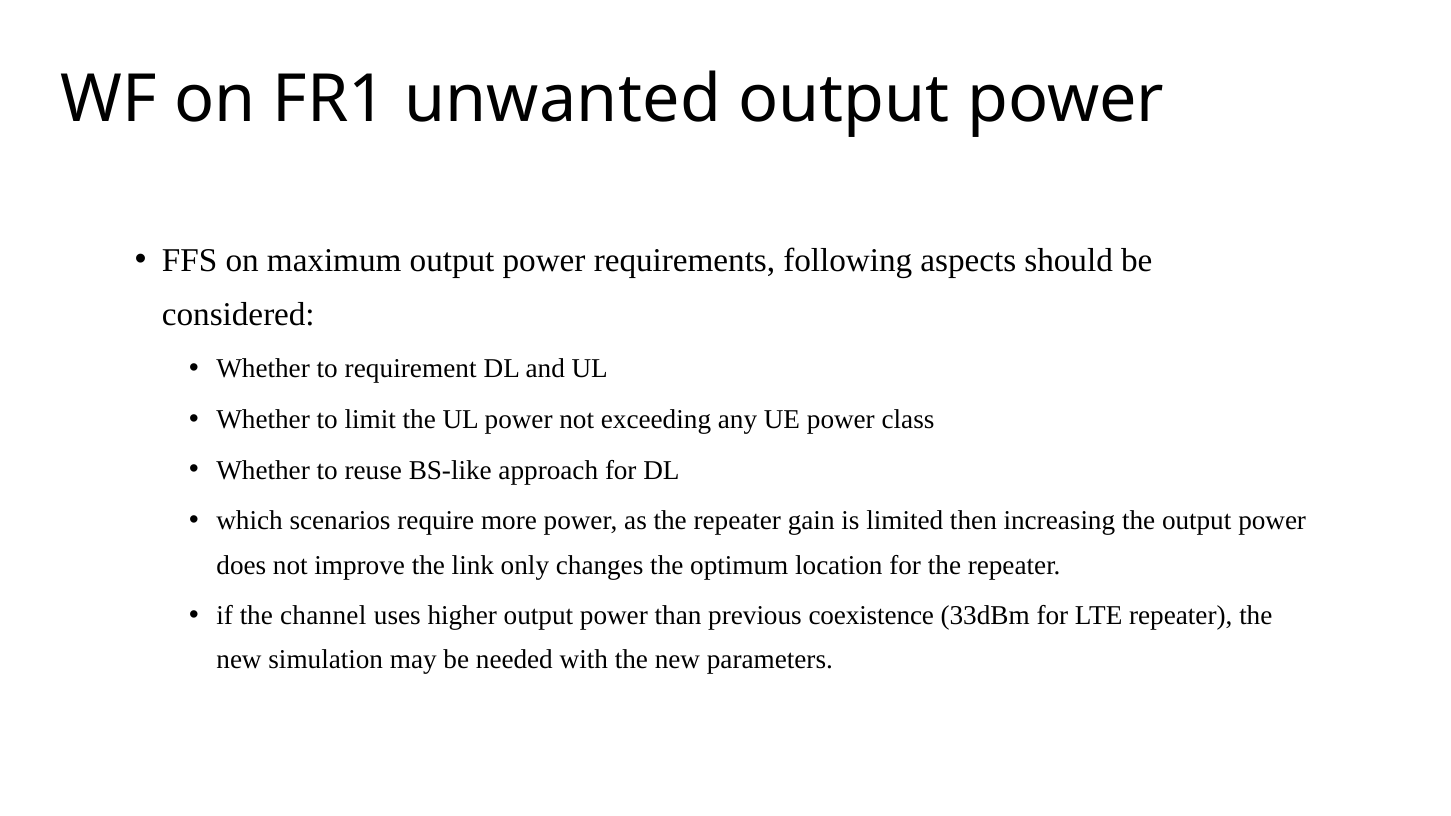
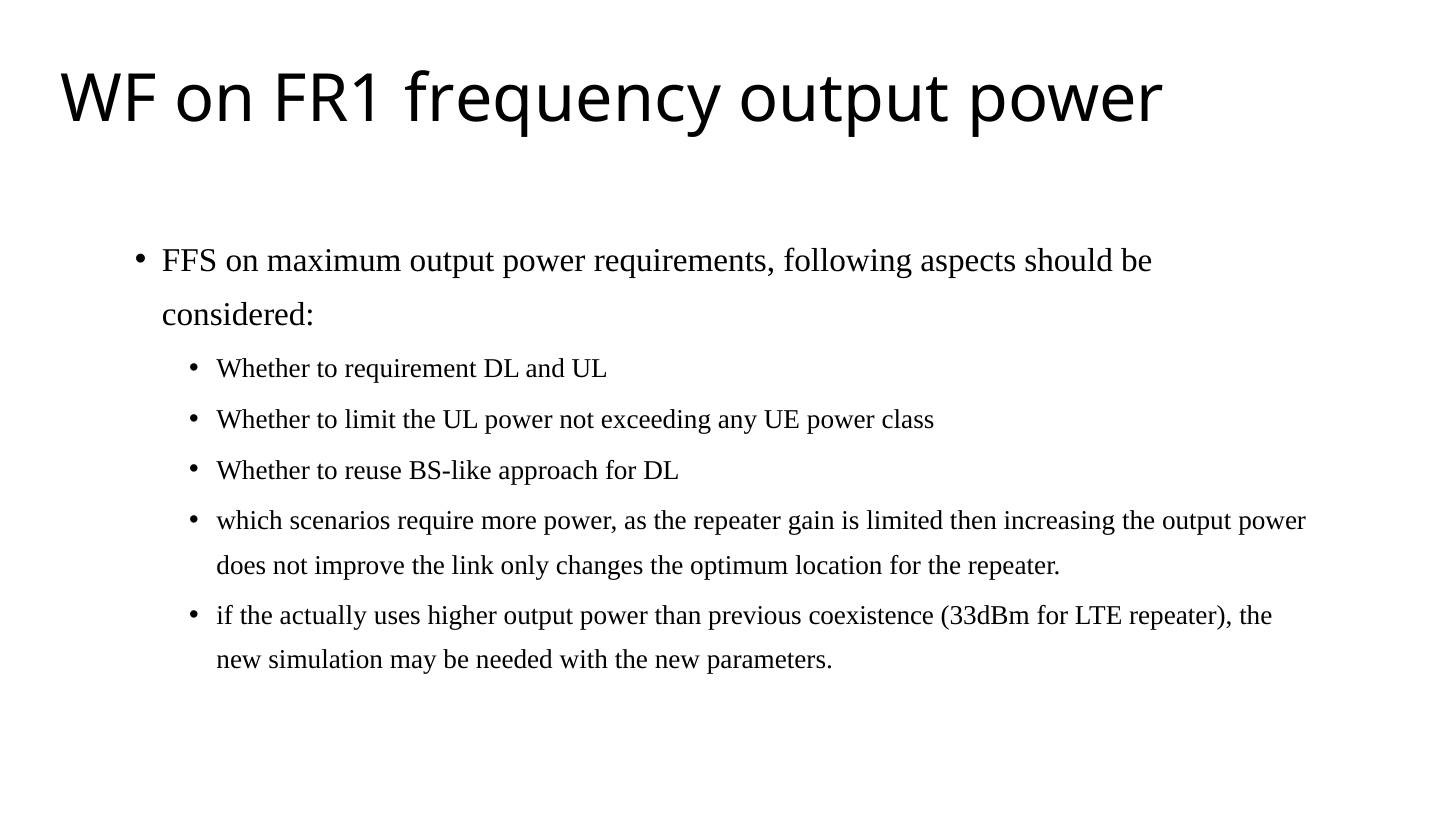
unwanted: unwanted -> frequency
channel: channel -> actually
